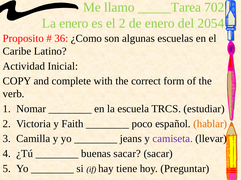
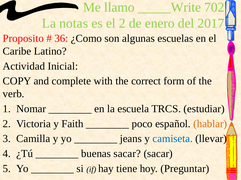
_____Tarea: _____Tarea -> _____Write
La enero: enero -> notas
2054: 2054 -> 2017
camiseta colour: purple -> blue
